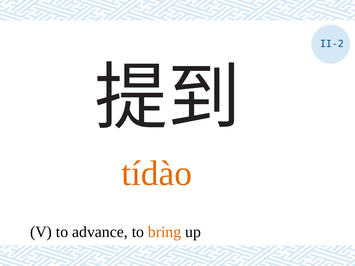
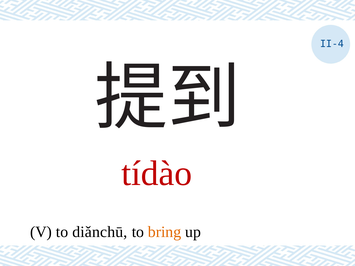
II-2: II-2 -> II-4
tídào colour: orange -> red
advance: advance -> diǎnchū
